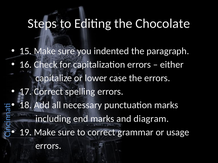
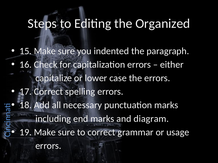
Chocolate: Chocolate -> Organized
